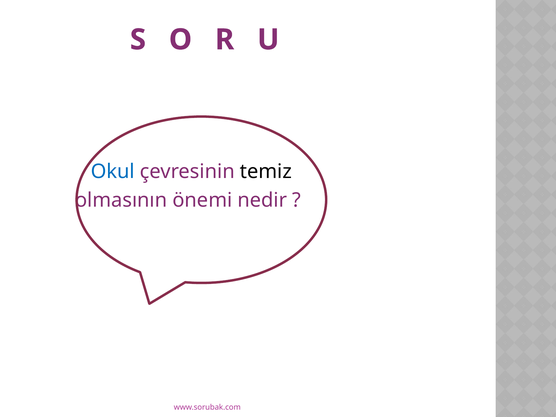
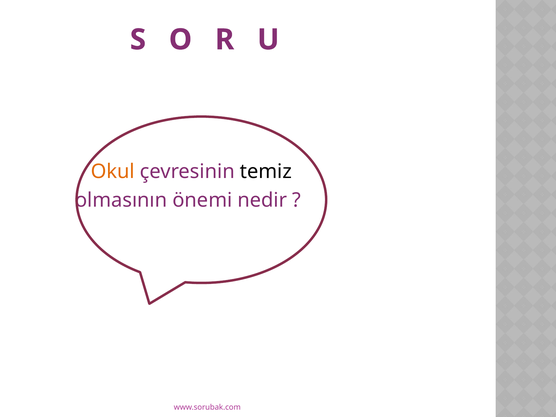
Okul colour: blue -> orange
